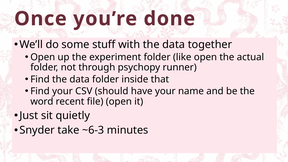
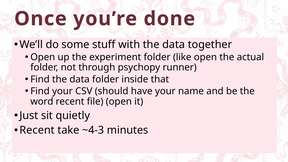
Snyder at (37, 130): Snyder -> Recent
~6-3: ~6-3 -> ~4-3
